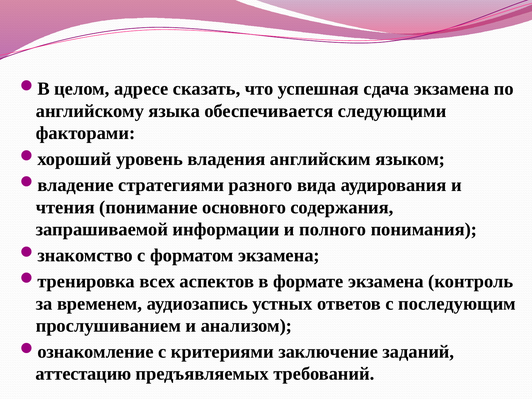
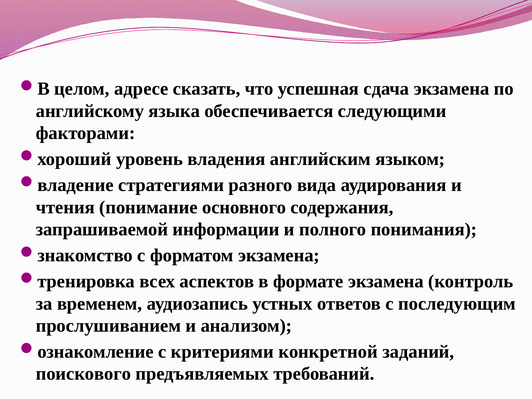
заключение: заключение -> конкретной
аттестацию: аттестацию -> поискового
